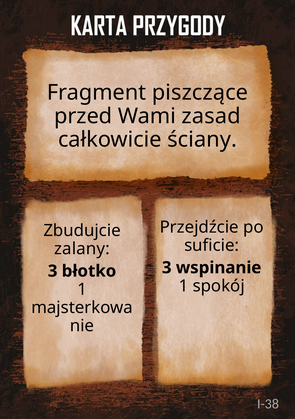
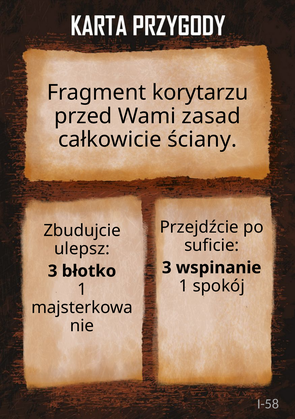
piszczące: piszczące -> korytarzu
zalany: zalany -> ulepsz
I-38: I-38 -> I-58
